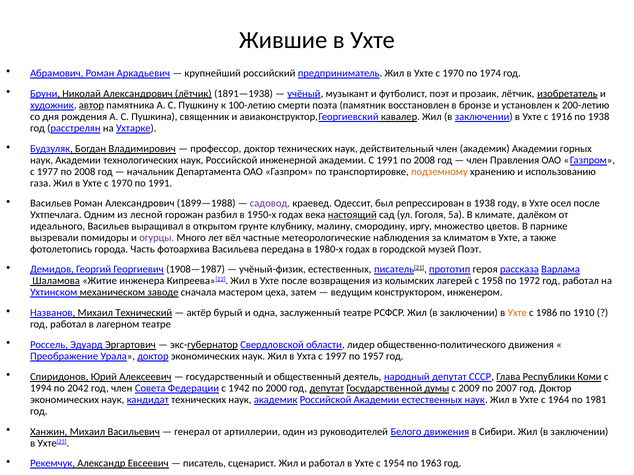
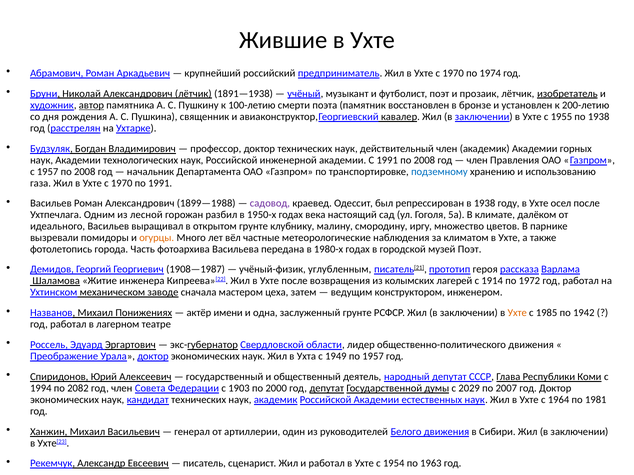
1916: 1916 -> 1955
с 1977: 1977 -> 1957
подземному colour: orange -> blue
настоящий underline: present -> none
огурцы colour: purple -> orange
учёный-физик естественных: естественных -> углубленным
1958: 1958 -> 1914
Технический: Технический -> Понижениях
бурый: бурый -> имени
заслуженный театре: театре -> грунте
1986: 1986 -> 1985
1910: 1910 -> 1942
1997: 1997 -> 1949
2042: 2042 -> 2082
1942: 1942 -> 1903
2009: 2009 -> 2029
